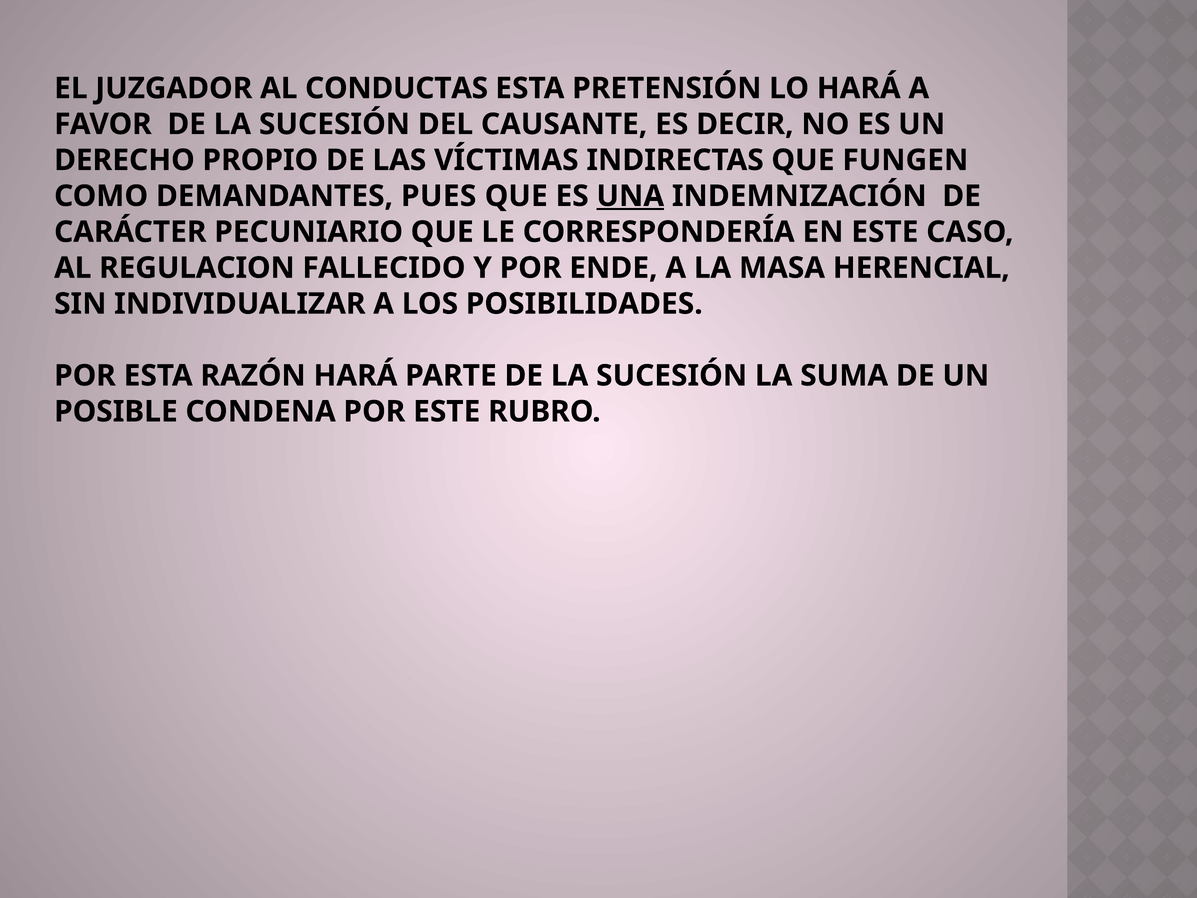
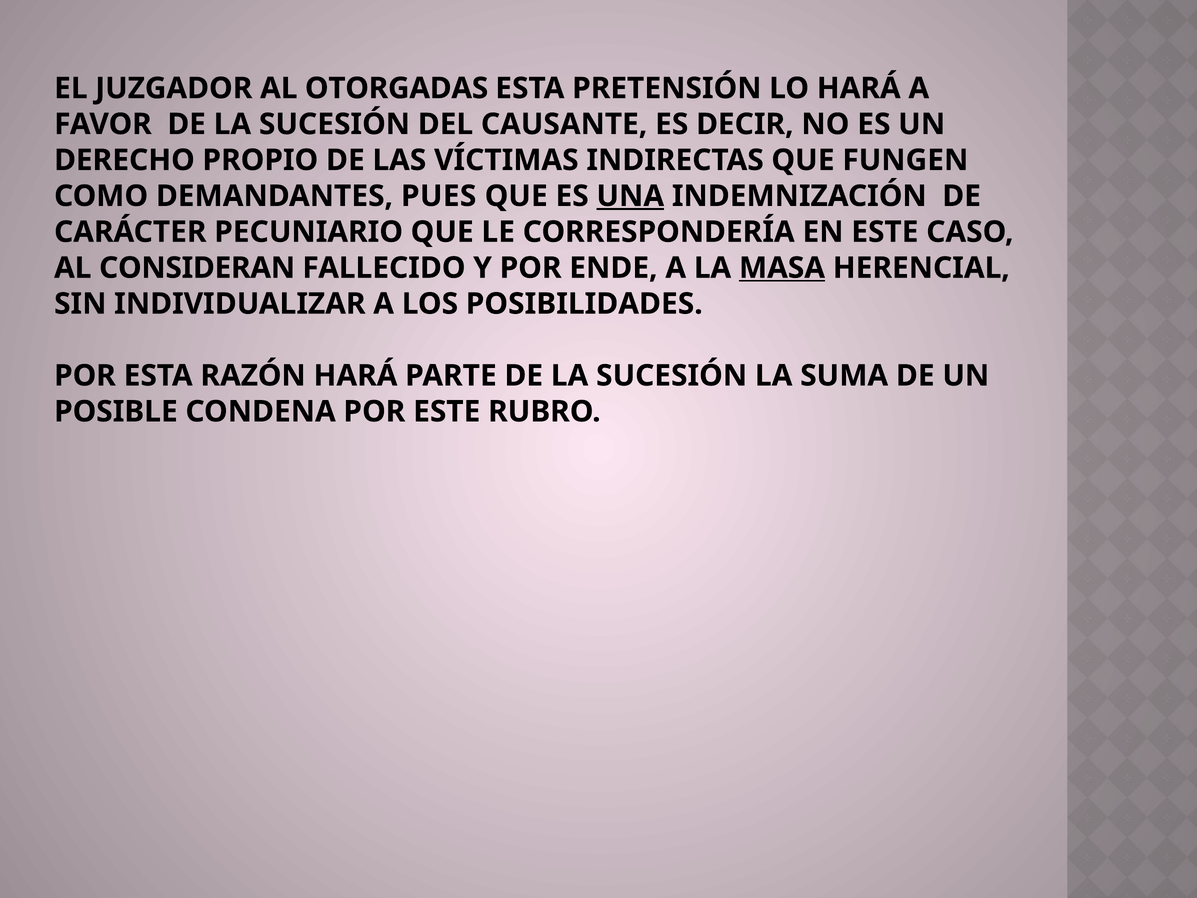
CONDUCTAS: CONDUCTAS -> OTORGADAS
REGULACION: REGULACION -> CONSIDERAN
MASA underline: none -> present
